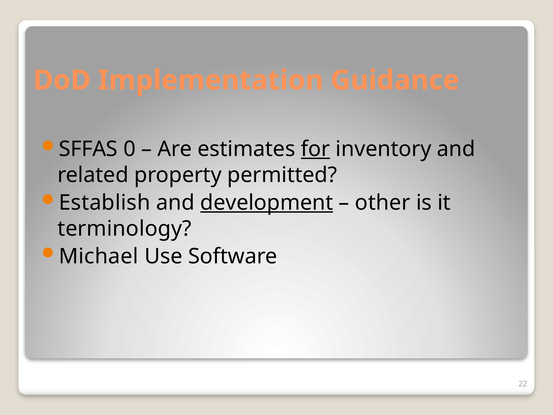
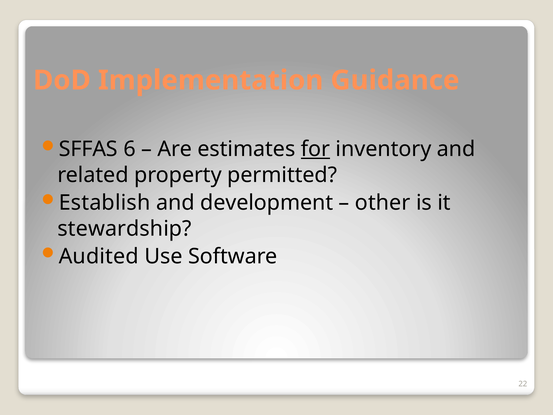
0: 0 -> 6
development underline: present -> none
terminology: terminology -> stewardship
Michael: Michael -> Audited
